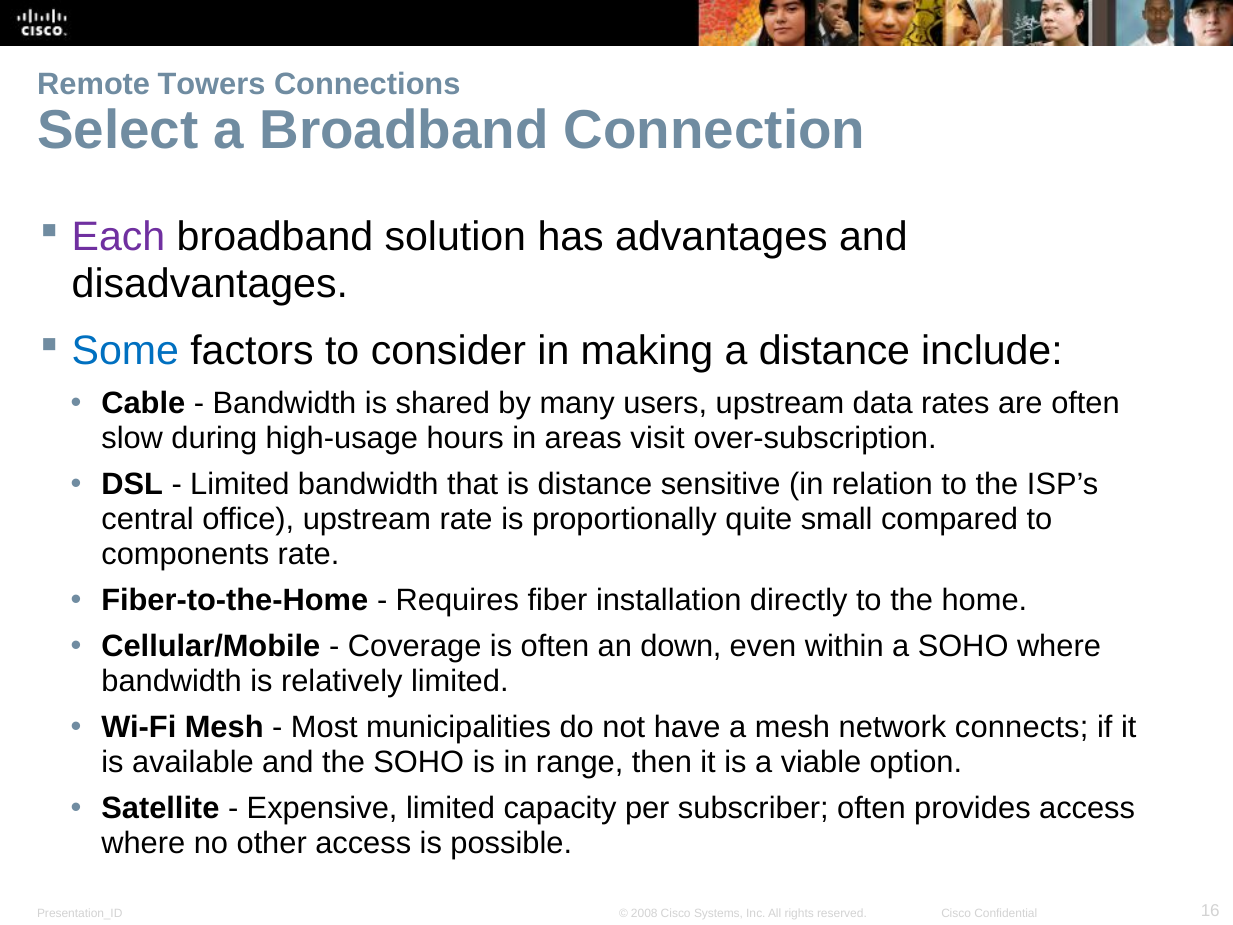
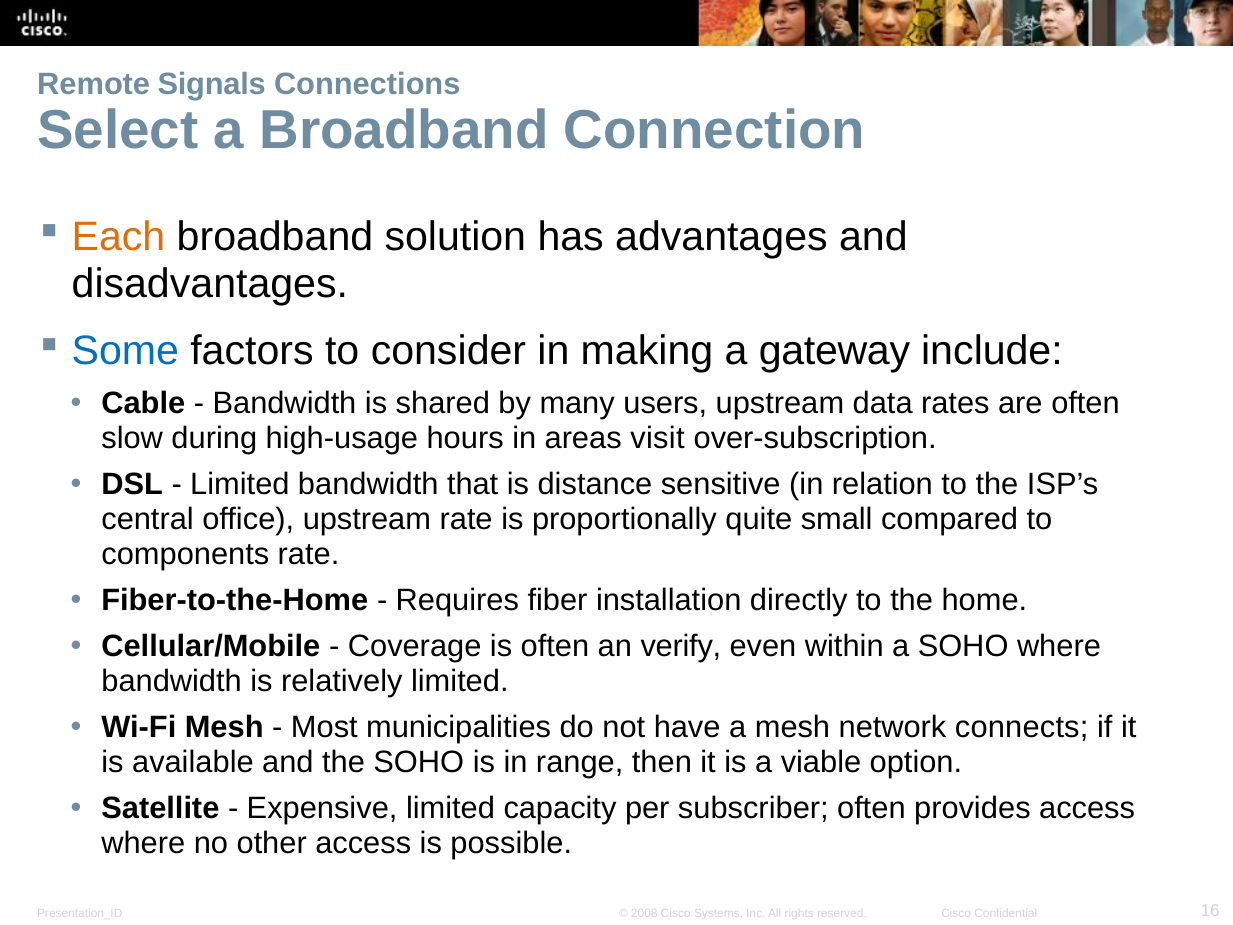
Towers: Towers -> Signals
Each colour: purple -> orange
a distance: distance -> gateway
down: down -> verify
